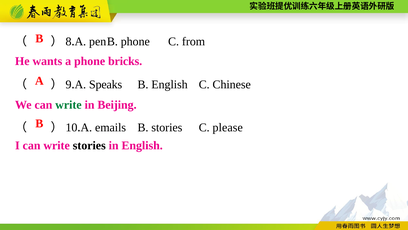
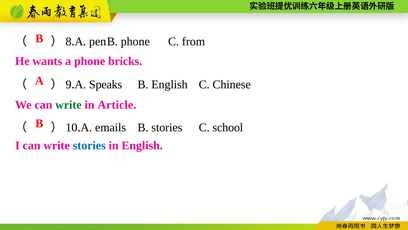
Beijing: Beijing -> Article
please: please -> school
stories at (89, 145) colour: black -> blue
